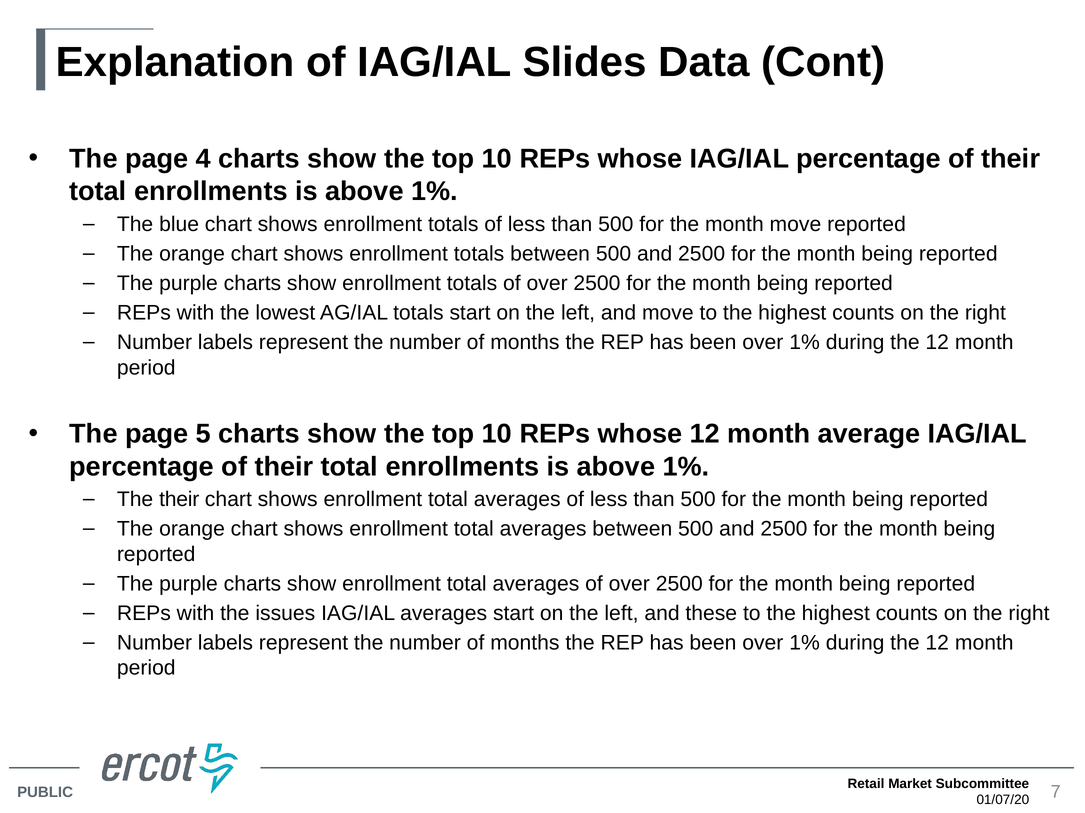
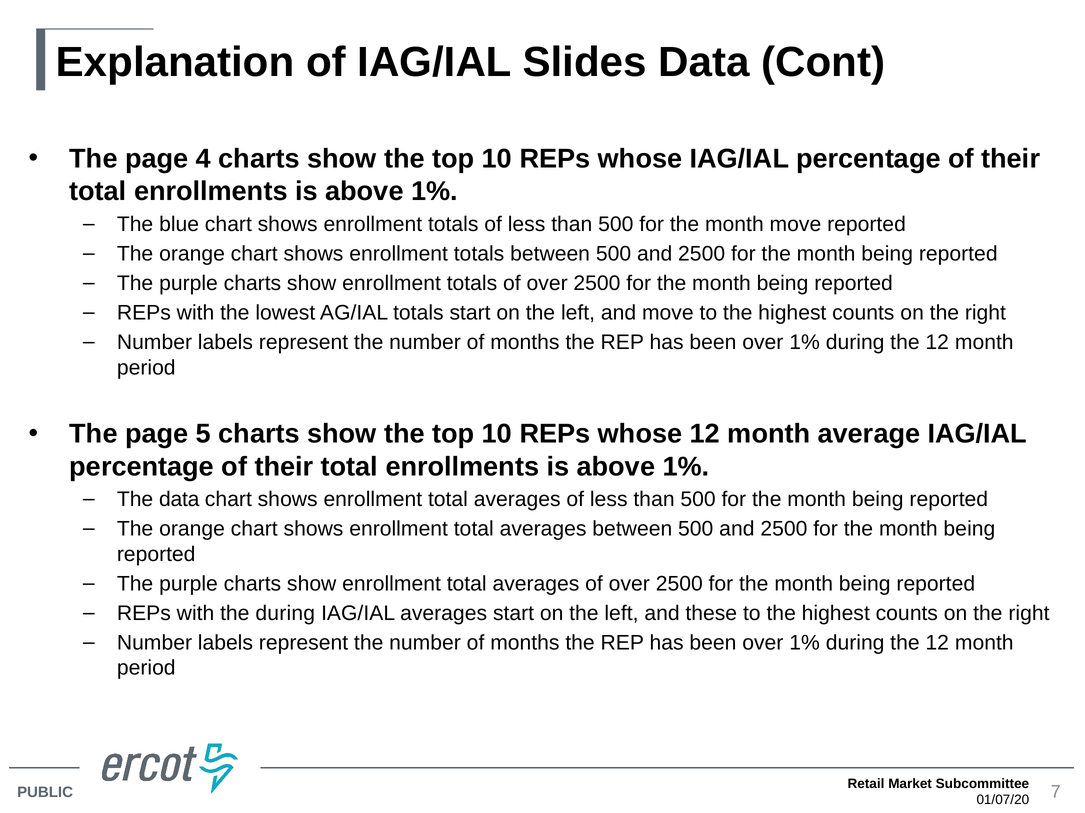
The their: their -> data
the issues: issues -> during
